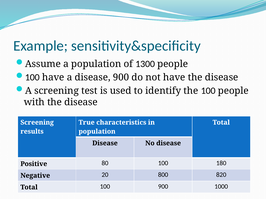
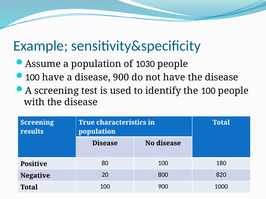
1300: 1300 -> 1030
